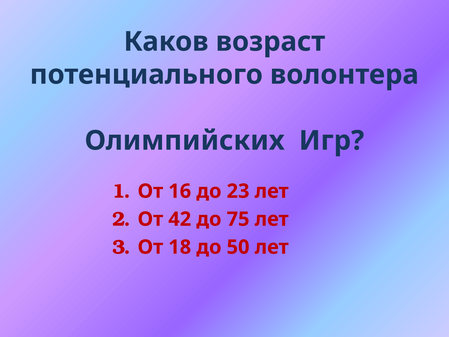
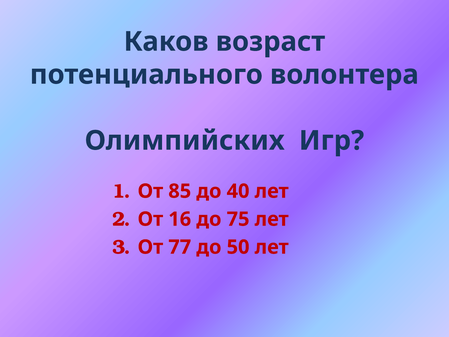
16: 16 -> 85
23: 23 -> 40
42: 42 -> 16
18: 18 -> 77
